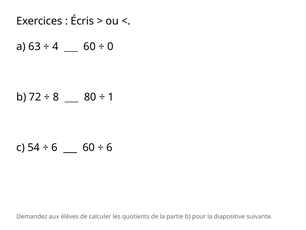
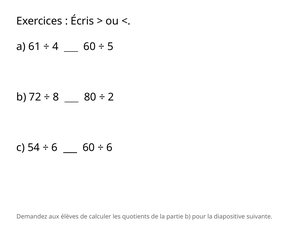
63: 63 -> 61
0: 0 -> 5
1: 1 -> 2
